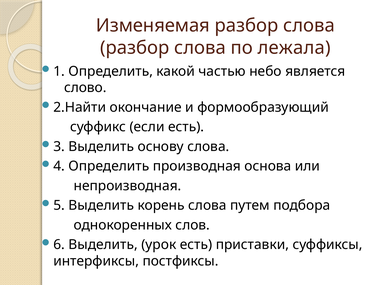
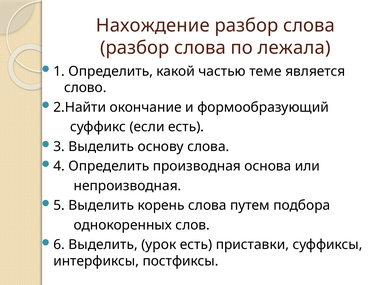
Изменяемая: Изменяемая -> Нахождение
небо: небо -> теме
